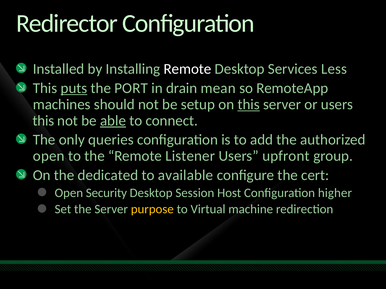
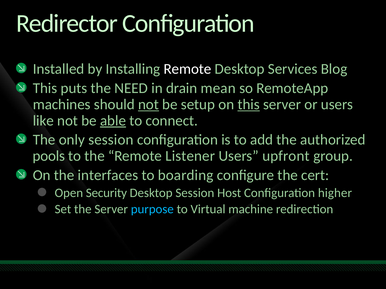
Less: Less -> Blog
puts underline: present -> none
PORT: PORT -> NEED
not at (148, 105) underline: none -> present
this at (43, 121): this -> like
only queries: queries -> session
open at (49, 156): open -> pools
dedicated: dedicated -> interfaces
available: available -> boarding
purpose colour: yellow -> light blue
